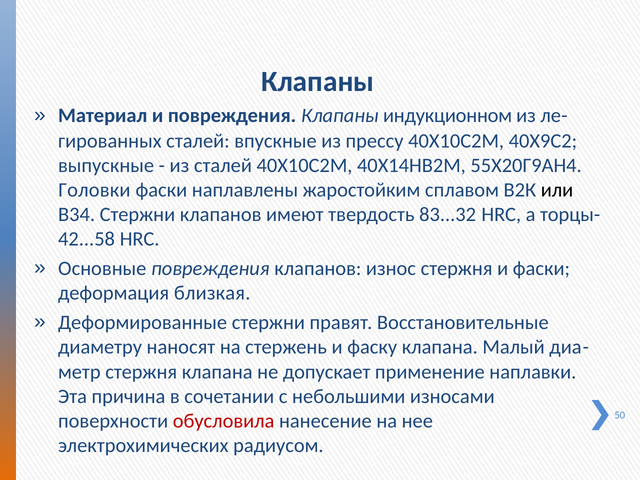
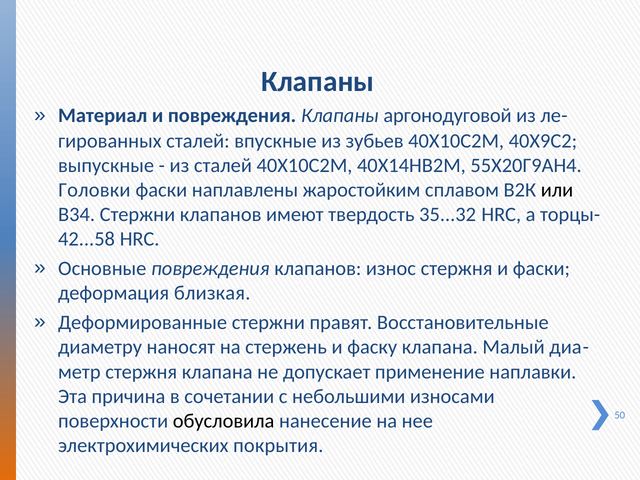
индукционном: индукционном -> аргонодуговой
прессу: прессу -> зубьев
83...32: 83...32 -> 35...32
обусловила colour: red -> black
радиусом: радиусом -> покрытия
